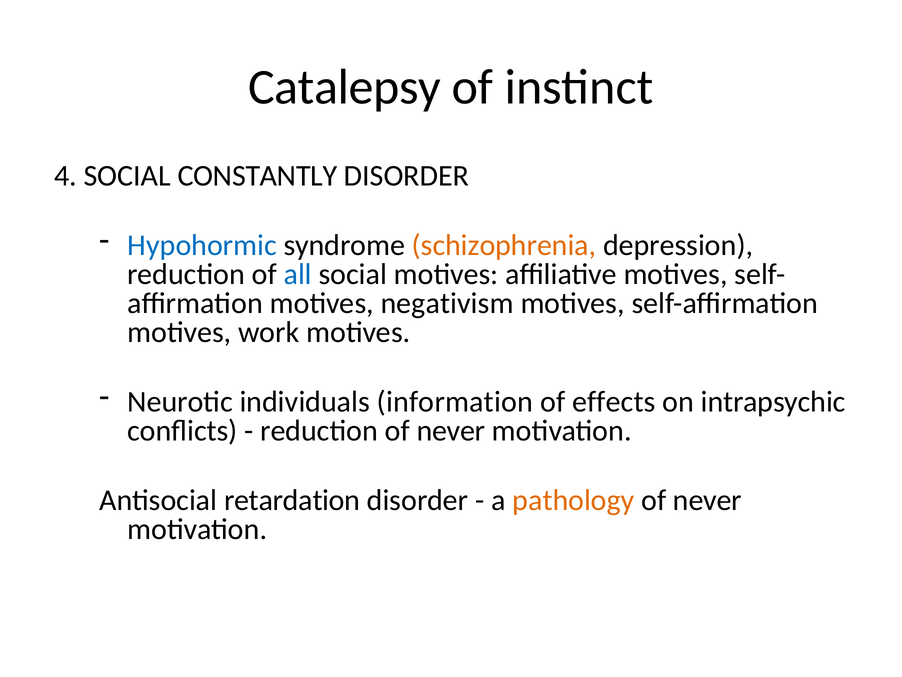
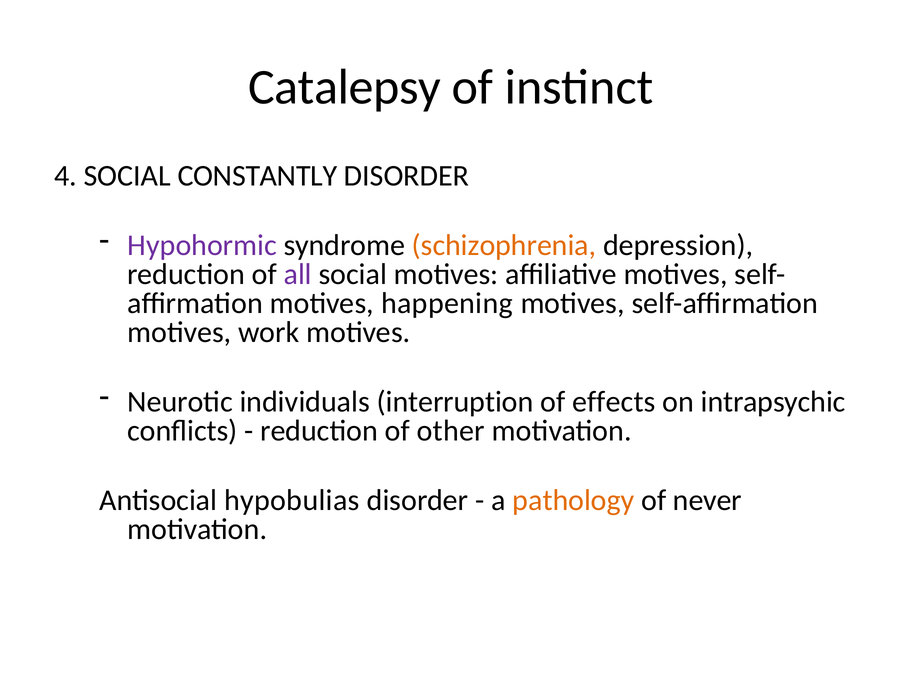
Hypohormic colour: blue -> purple
all colour: blue -> purple
negativism: negativism -> happening
information: information -> interruption
reduction of never: never -> other
retardation: retardation -> hypobulias
